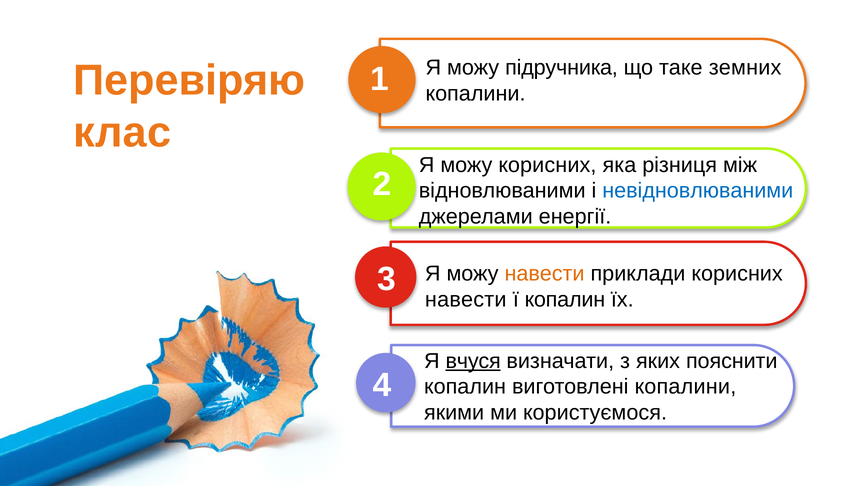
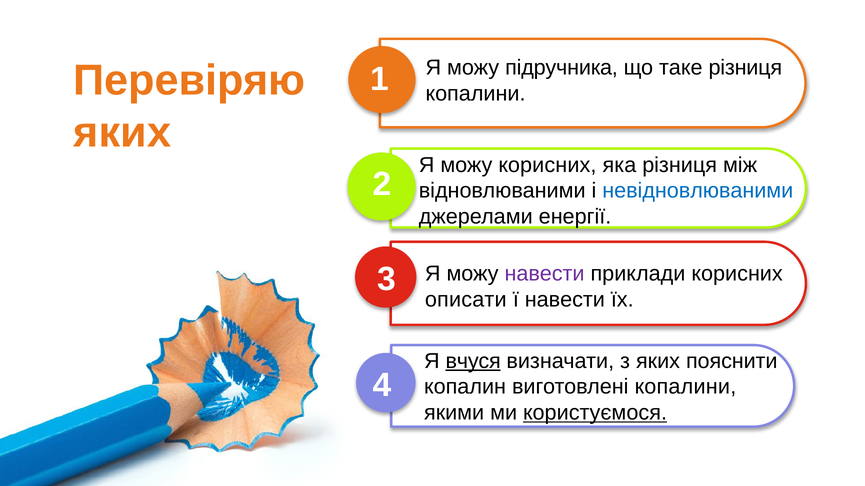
таке земних: земних -> різниця
клас at (122, 133): клас -> яких
навести at (545, 274) colour: orange -> purple
навести at (466, 300): навести -> описати
ї копалин: копалин -> навести
користуємося underline: none -> present
